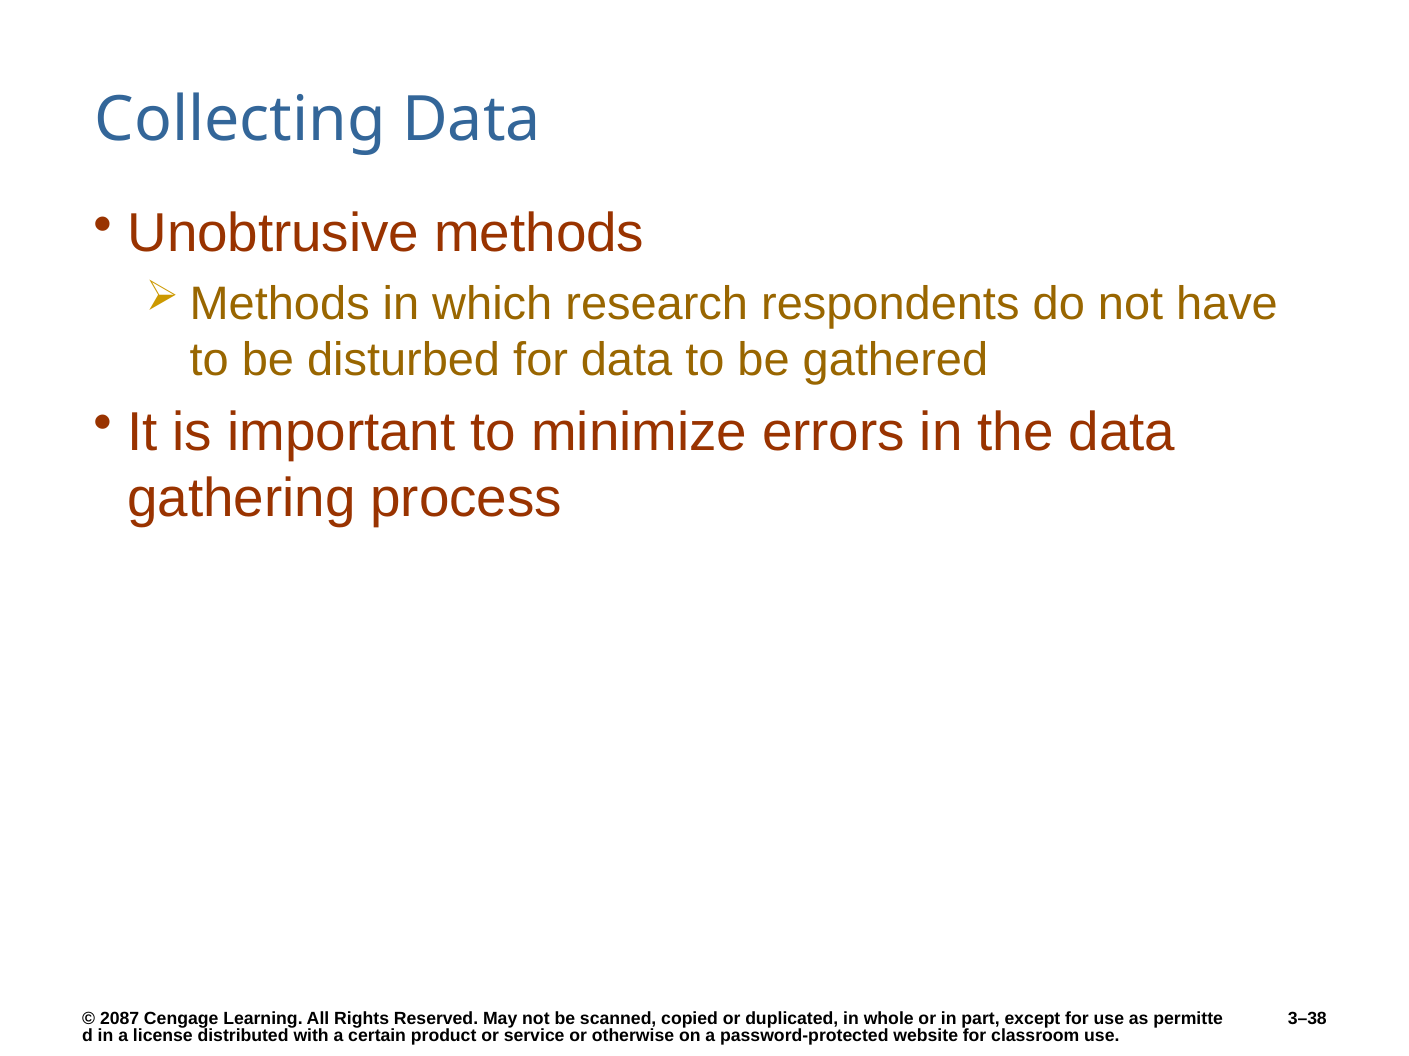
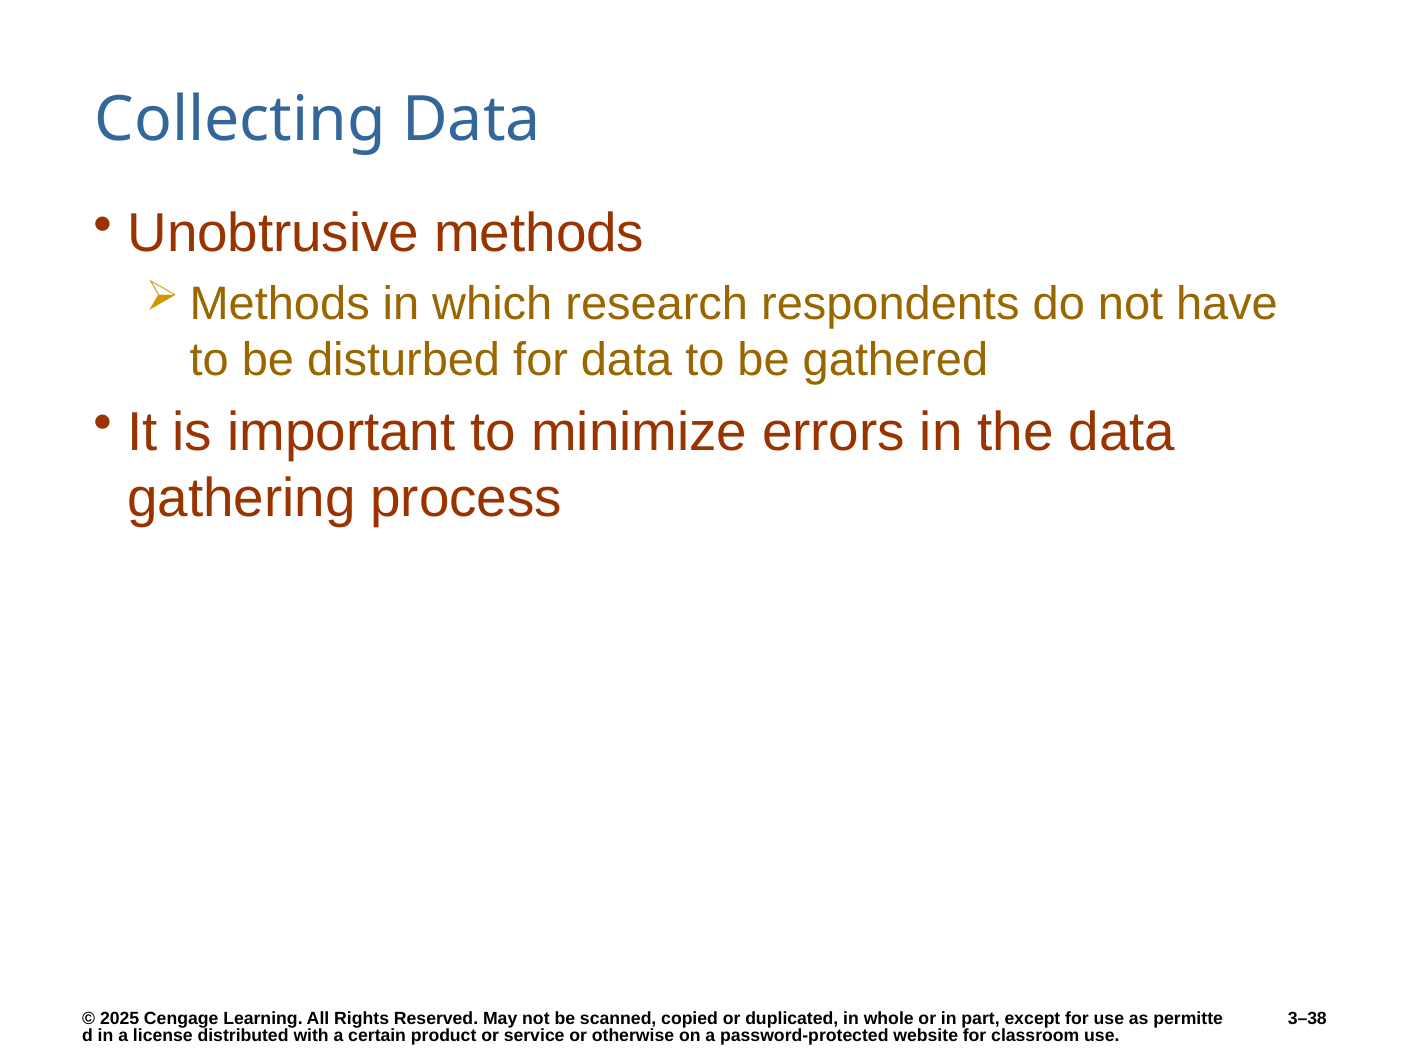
2087: 2087 -> 2025
